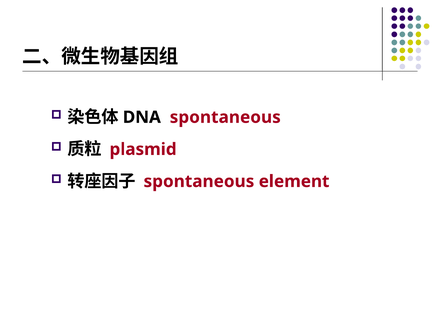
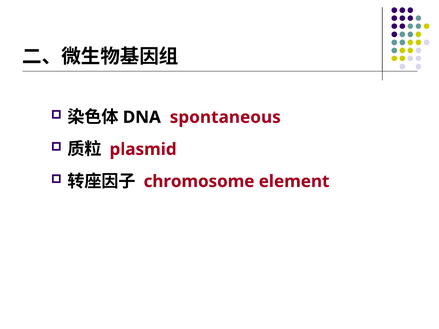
spontaneous at (199, 182): spontaneous -> chromosome
